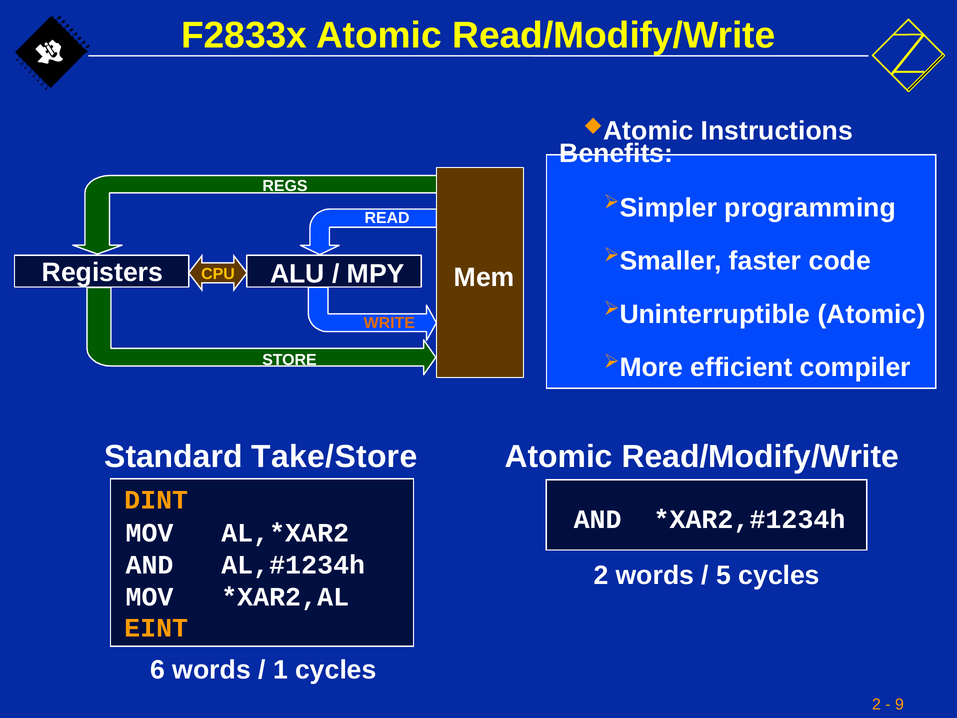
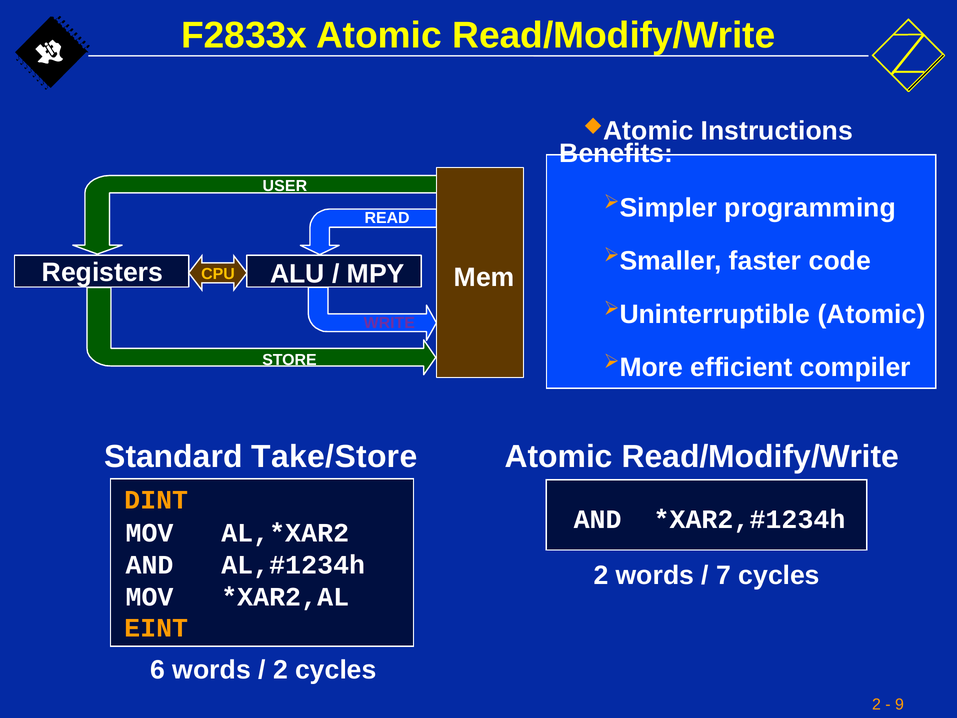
REGS: REGS -> USER
WRITE colour: orange -> purple
5: 5 -> 7
1 at (280, 670): 1 -> 2
